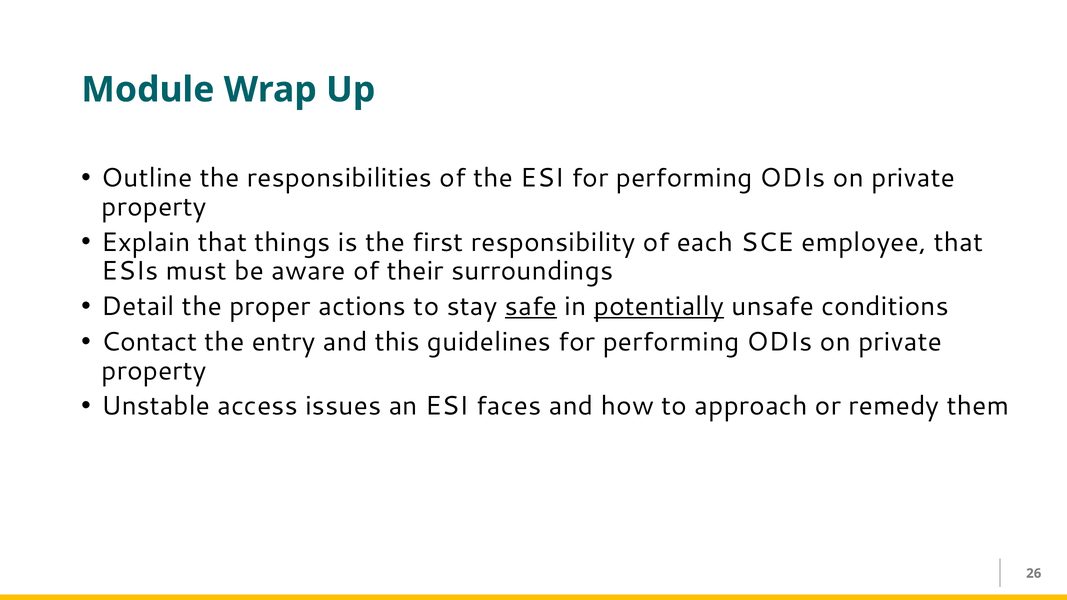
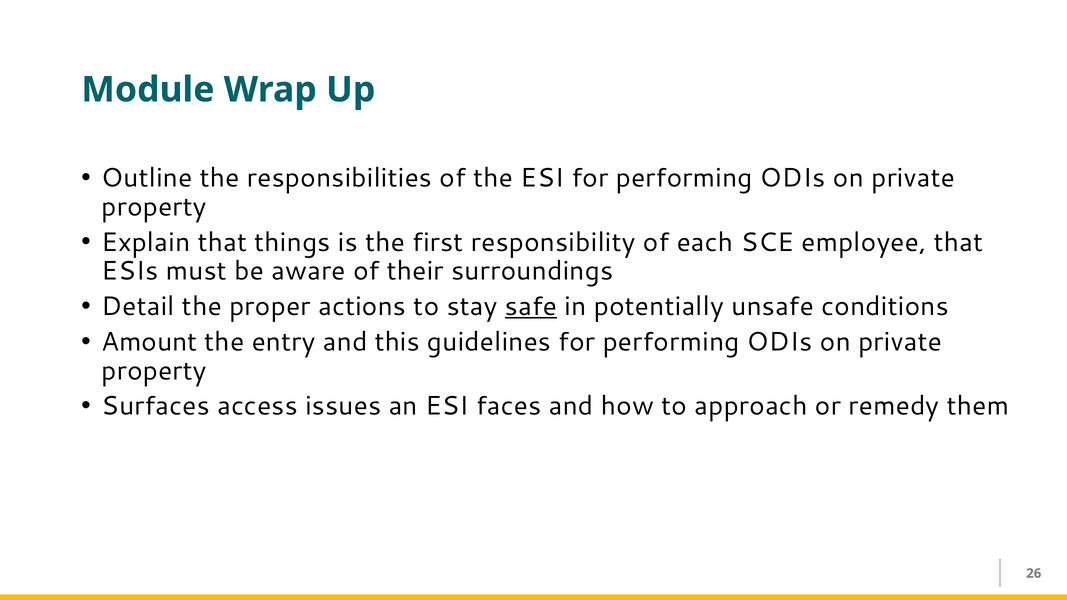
potentially underline: present -> none
Contact: Contact -> Amount
Unstable: Unstable -> Surfaces
